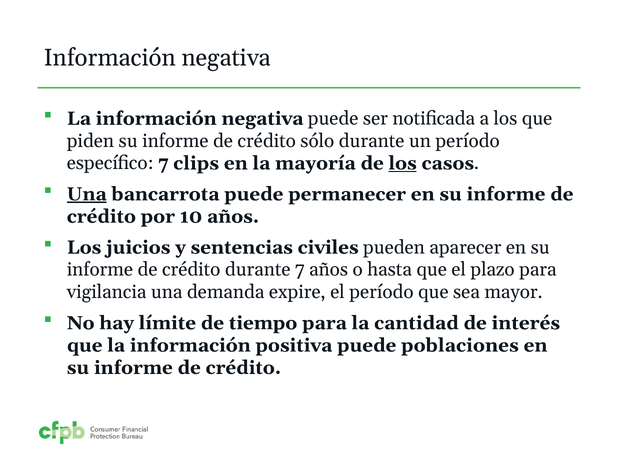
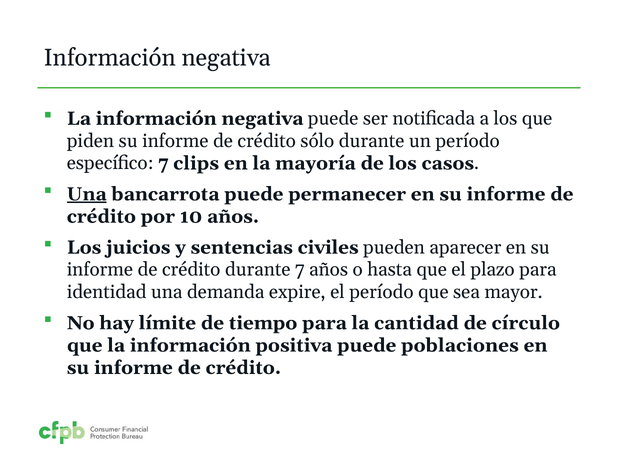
los at (403, 163) underline: present -> none
vigilancia: vigilancia -> identidad
interés: interés -> círculo
